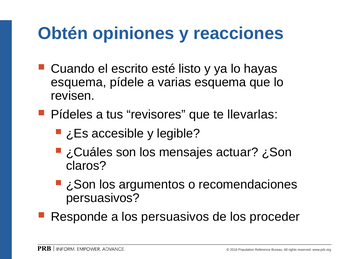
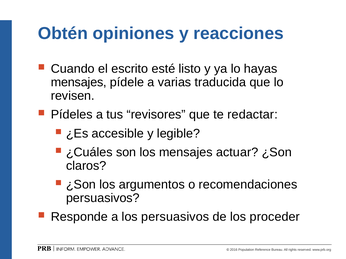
esquema at (79, 82): esquema -> mensajes
varias esquema: esquema -> traducida
llevarlas: llevarlas -> redactar
